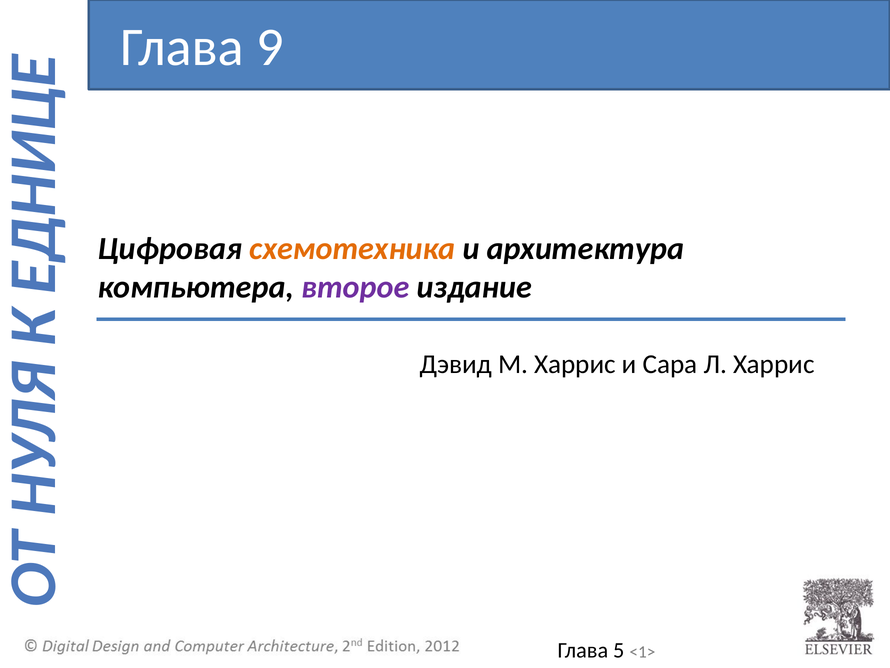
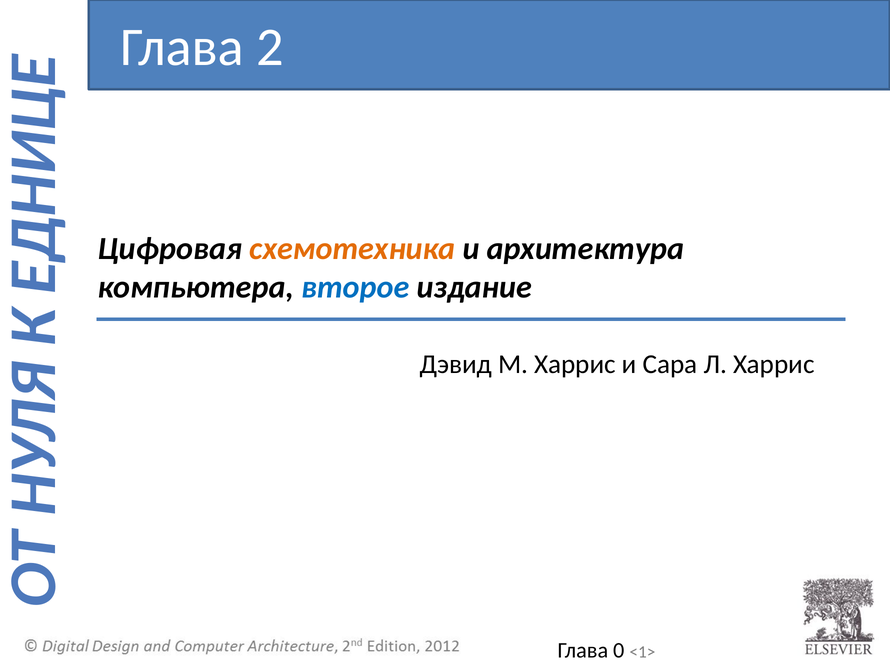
9: 9 -> 2
второе colour: purple -> blue
5: 5 -> 0
